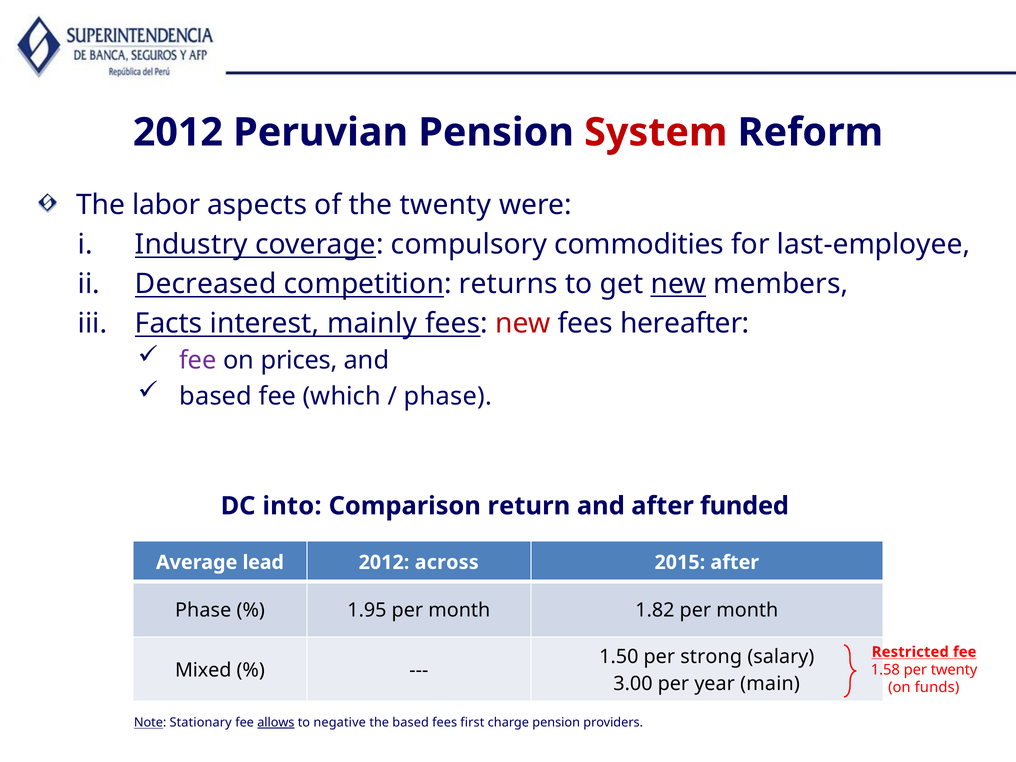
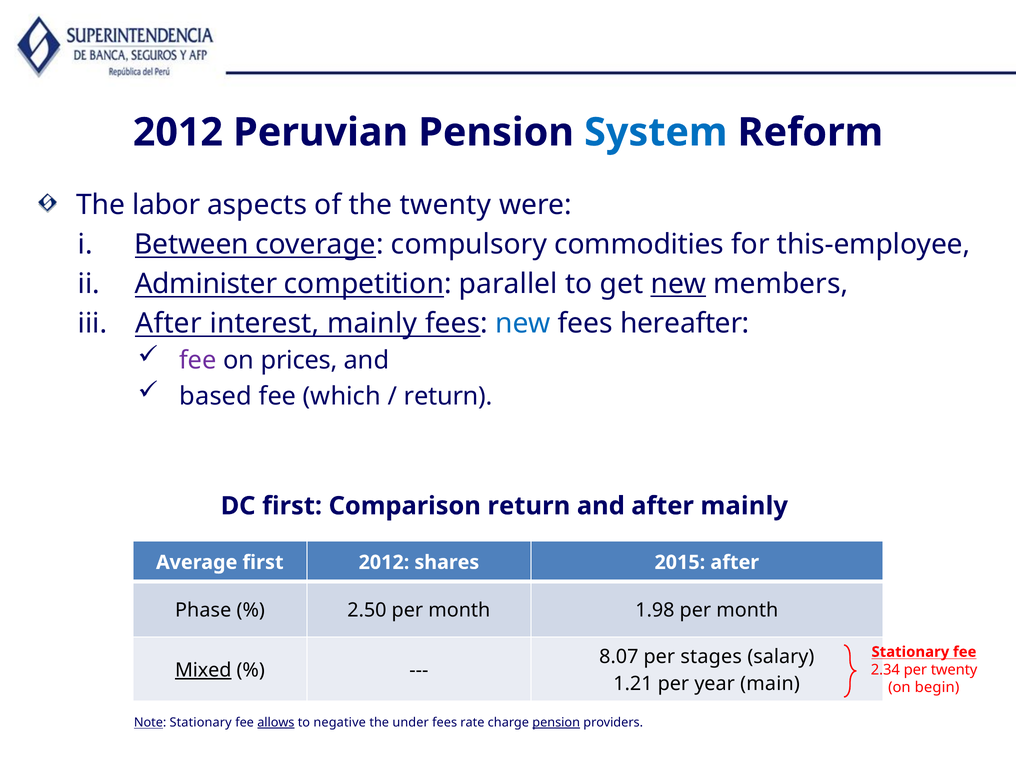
System colour: red -> blue
Industry: Industry -> Between
last-employee: last-employee -> this-employee
Decreased: Decreased -> Administer
returns: returns -> parallel
Facts at (169, 324): Facts -> After
new at (523, 324) colour: red -> blue
phase at (448, 396): phase -> return
DC into: into -> first
after funded: funded -> mainly
Average lead: lead -> first
across: across -> shares
1.95: 1.95 -> 2.50
1.82: 1.82 -> 1.98
Restricted at (910, 652): Restricted -> Stationary
1.50: 1.50 -> 8.07
strong: strong -> stages
Mixed underline: none -> present
1.58: 1.58 -> 2.34
3.00: 3.00 -> 1.21
funds: funds -> begin
the based: based -> under
first: first -> rate
pension at (556, 723) underline: none -> present
